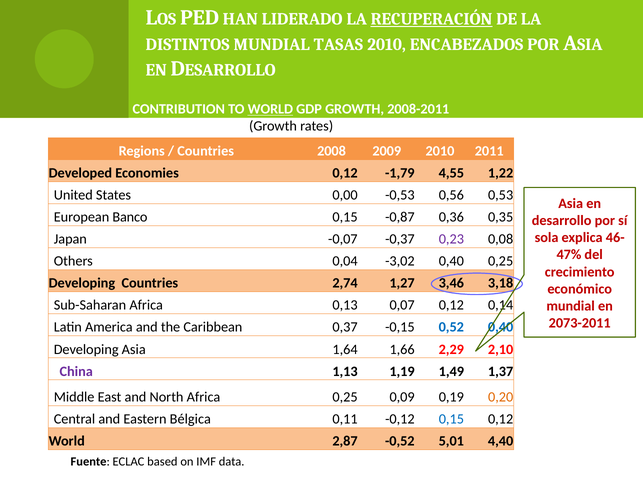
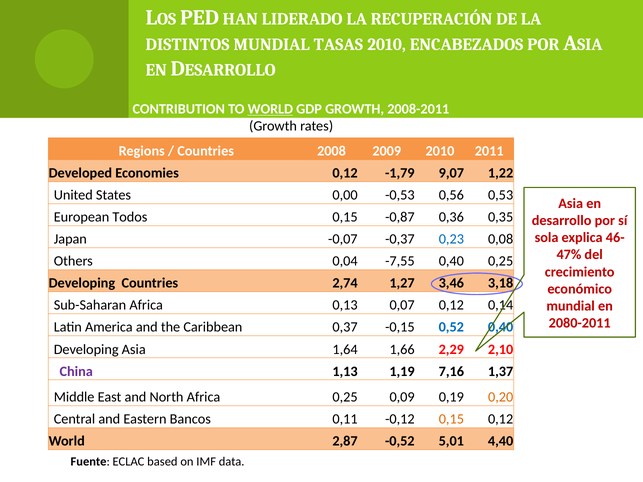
RECUPERACIÓN underline: present -> none
4,55: 4,55 -> 9,07
Banco: Banco -> Todos
0,23 colour: purple -> blue
-3,02: -3,02 -> -7,55
2073-2011: 2073-2011 -> 2080-2011
1,49: 1,49 -> 7,16
Bélgica: Bélgica -> Bancos
0,15 at (451, 419) colour: blue -> orange
